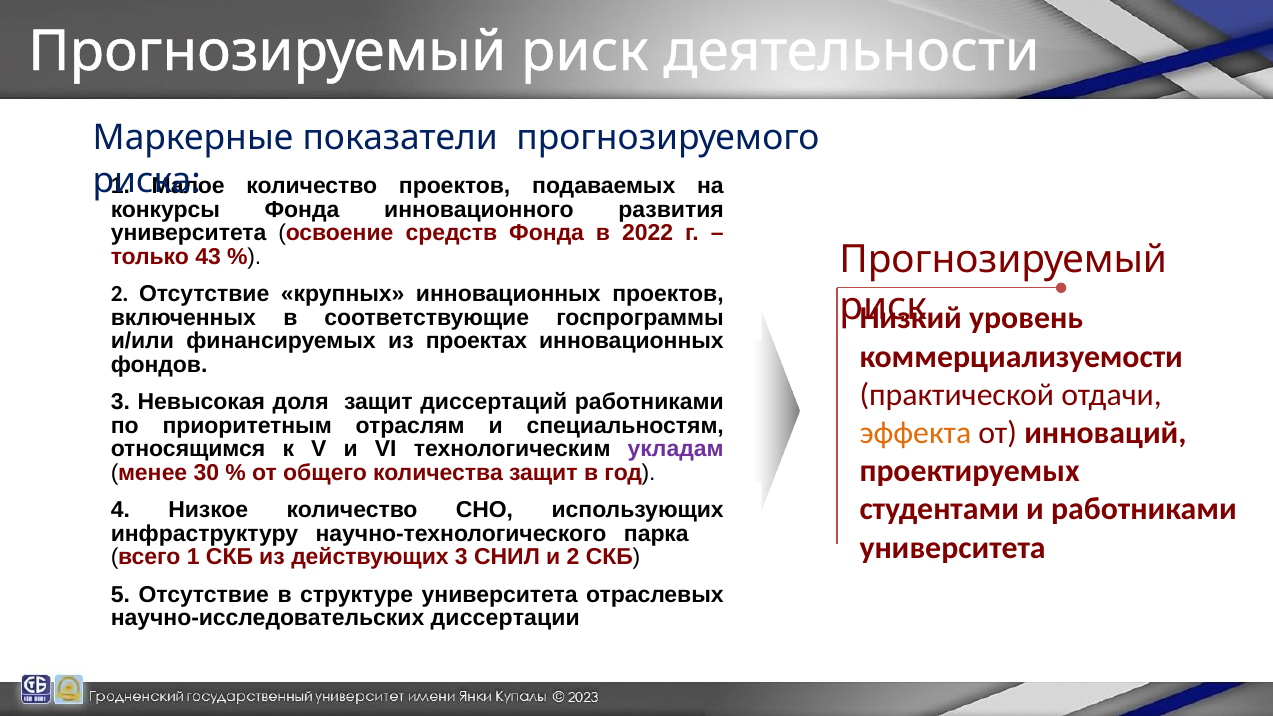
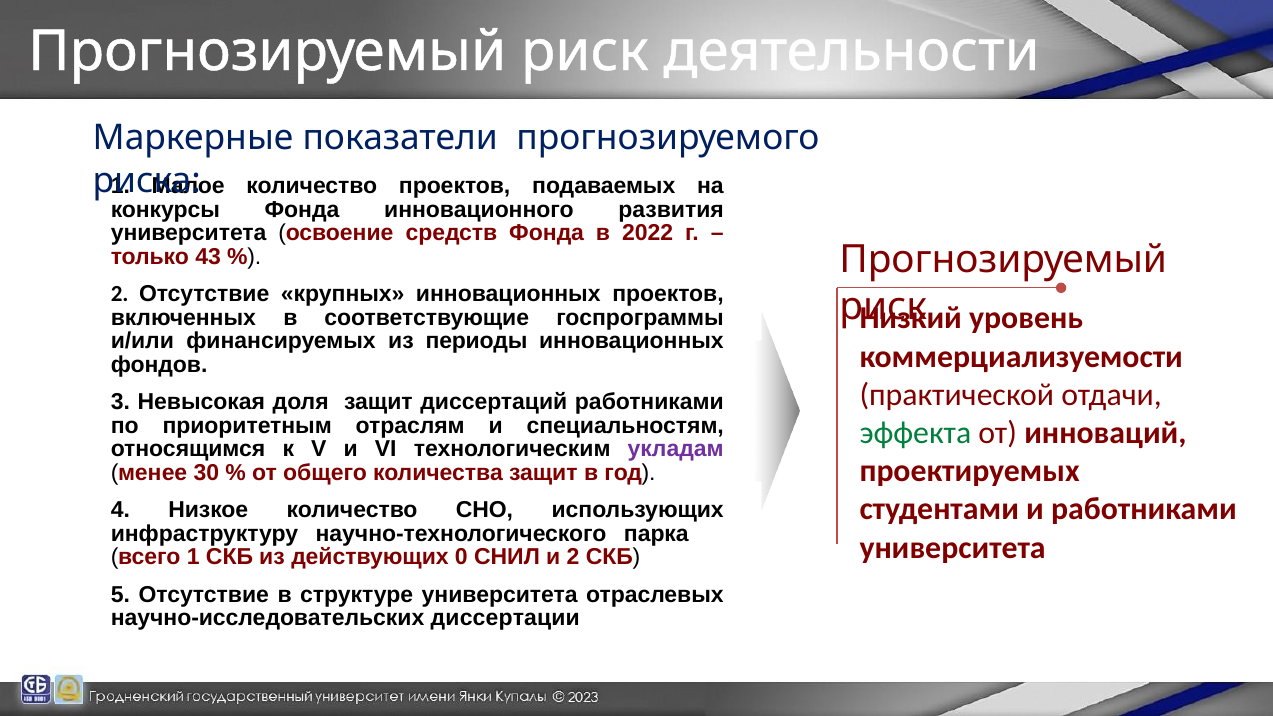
проектах: проектах -> периоды
эффекта colour: orange -> green
действующих 3: 3 -> 0
